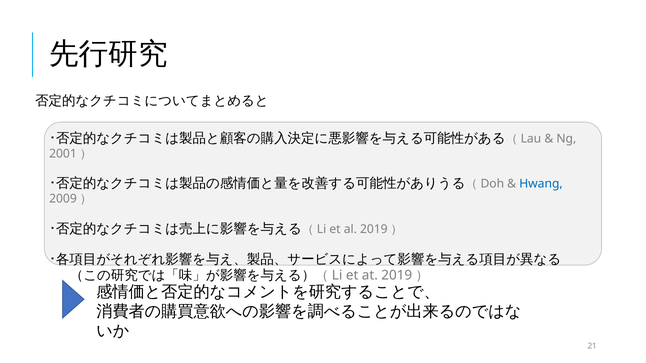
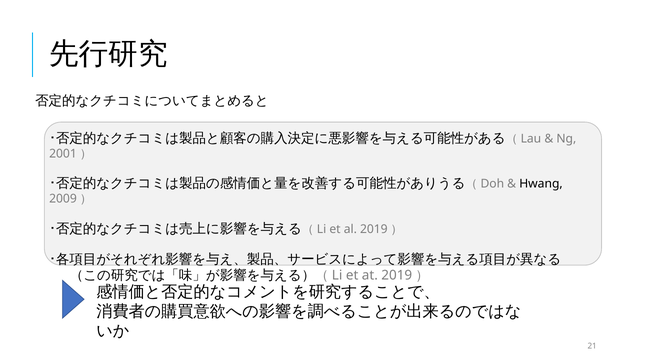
Hwang colour: blue -> black
